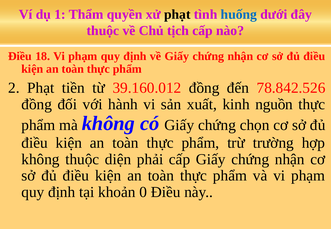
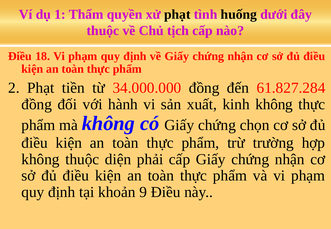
huống colour: blue -> black
39.160.012: 39.160.012 -> 34.000.000
78.842.526: 78.842.526 -> 61.827.284
kinh nguồn: nguồn -> không
0: 0 -> 9
